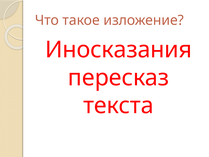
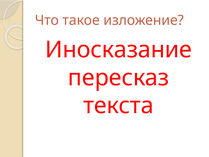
Иносказания: Иносказания -> Иносказание
